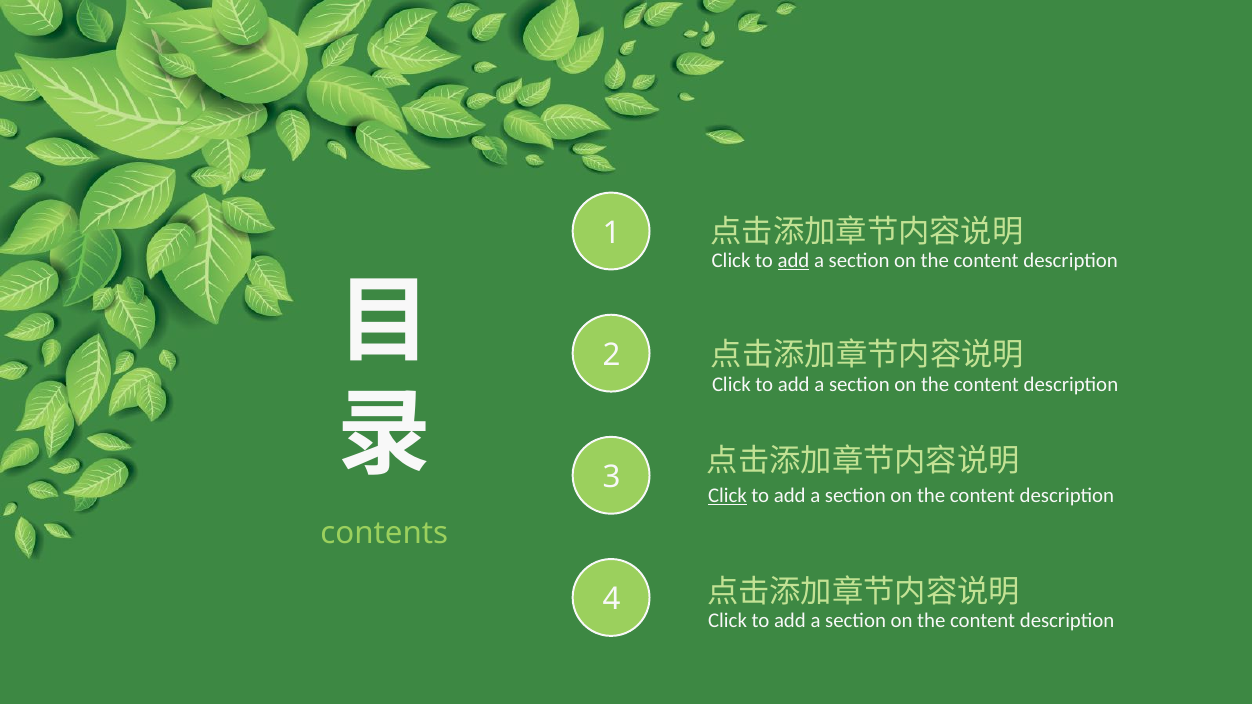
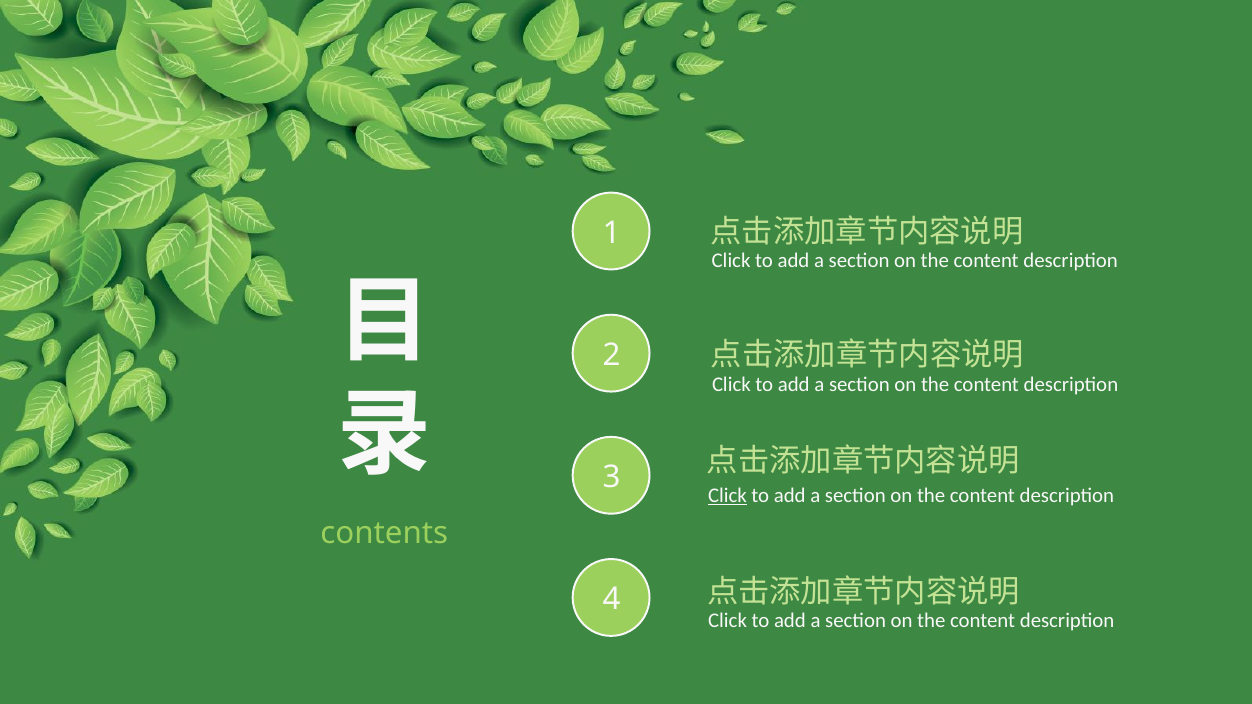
add at (794, 261) underline: present -> none
